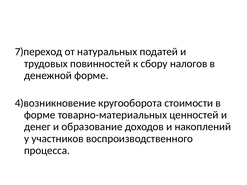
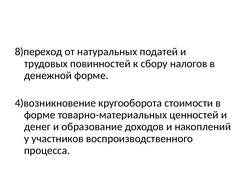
7)переход: 7)переход -> 8)переход
